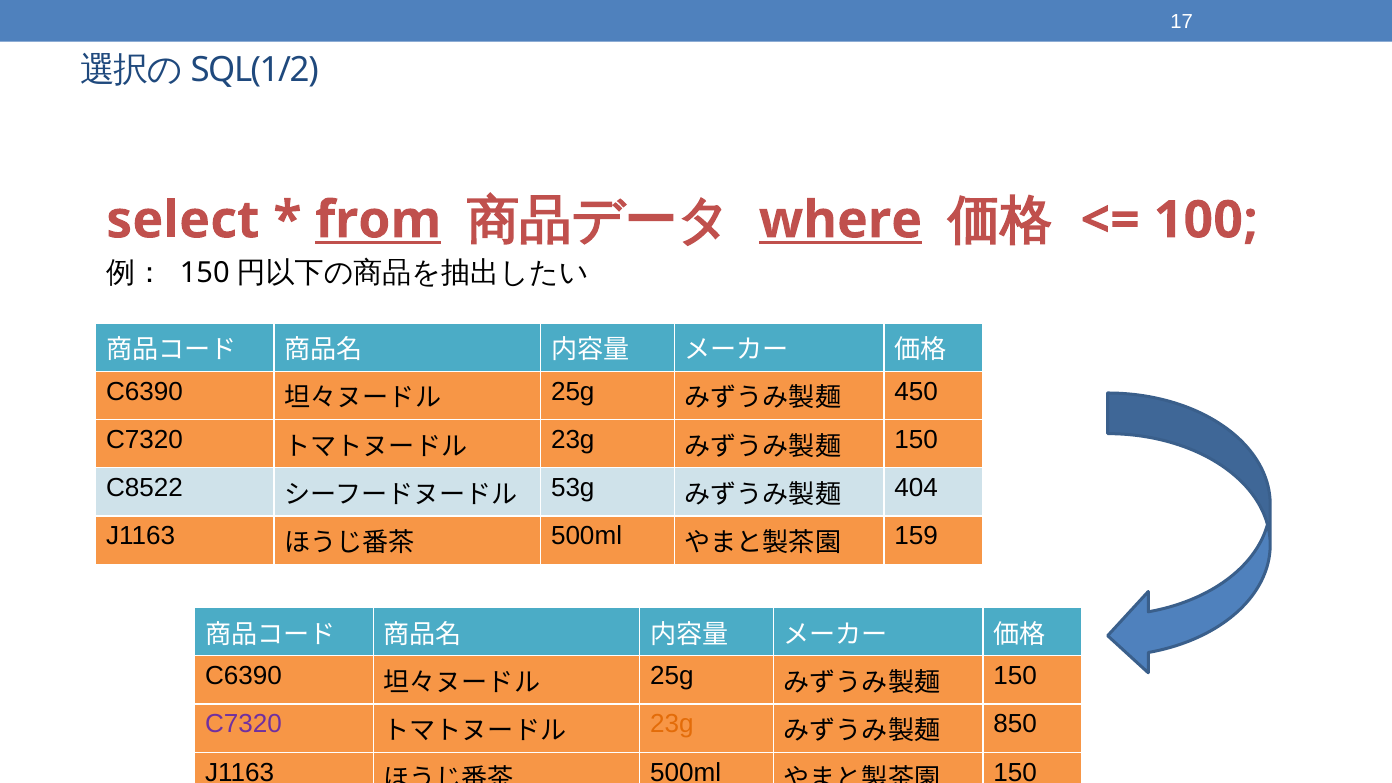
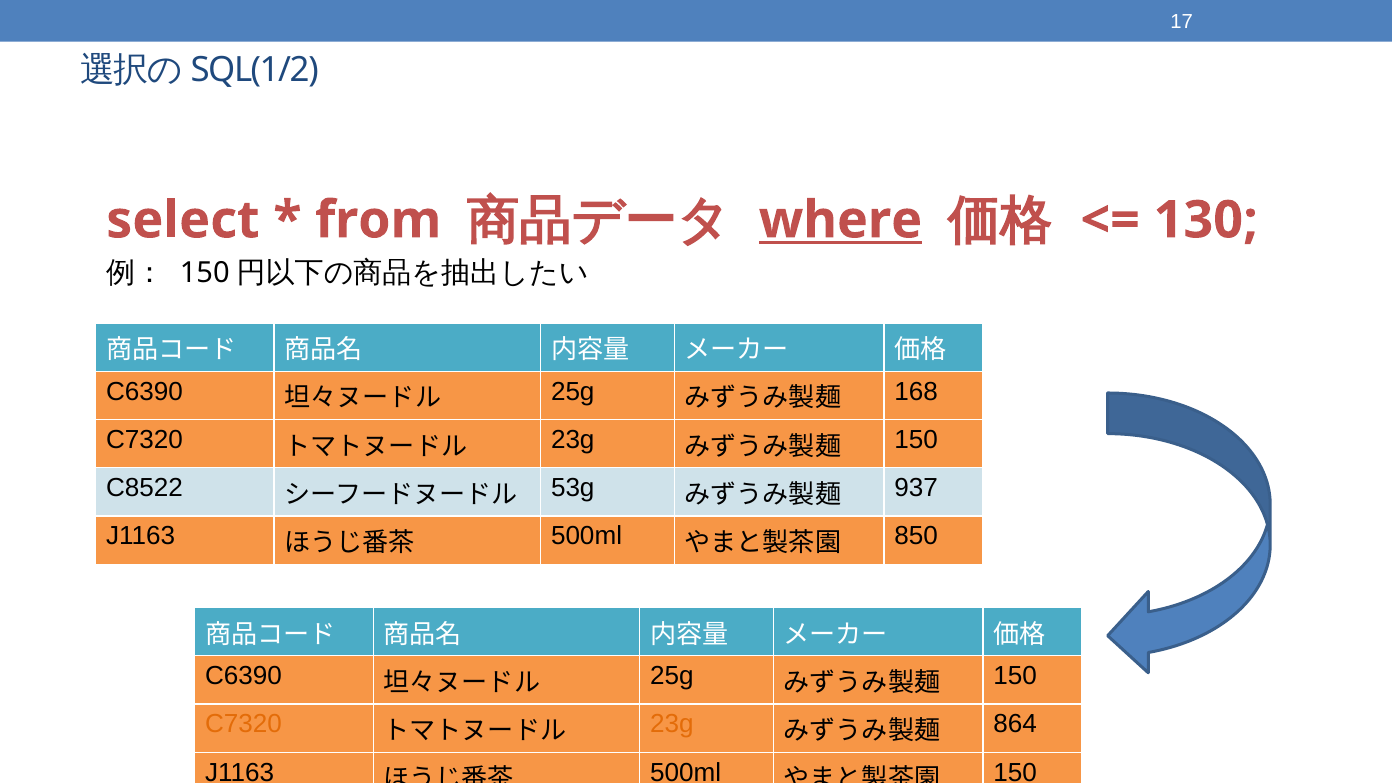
from underline: present -> none
100: 100 -> 130
450: 450 -> 168
404: 404 -> 937
159: 159 -> 850
C7320 at (244, 724) colour: purple -> orange
850: 850 -> 864
